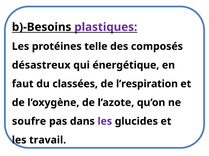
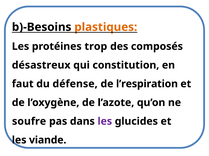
plastiques colour: purple -> orange
telle: telle -> trop
énergétique: énergétique -> constitution
classées: classées -> défense
travail: travail -> viande
